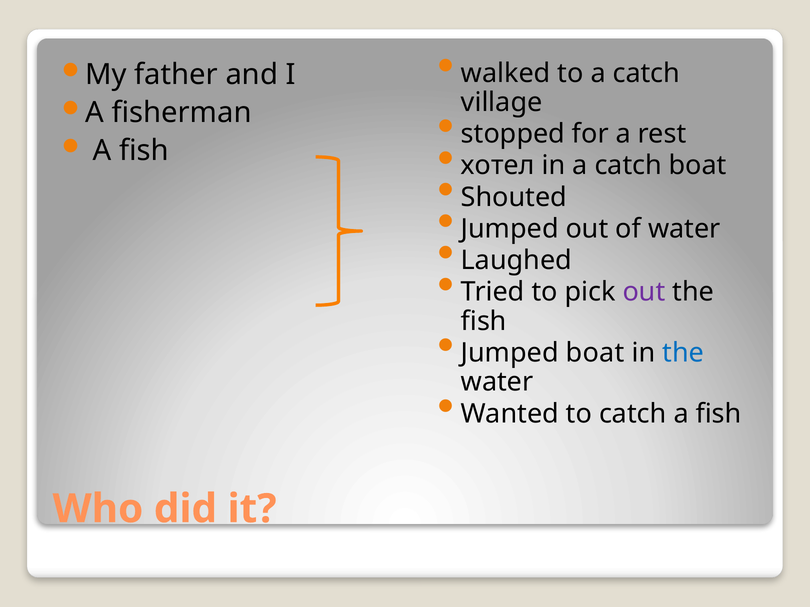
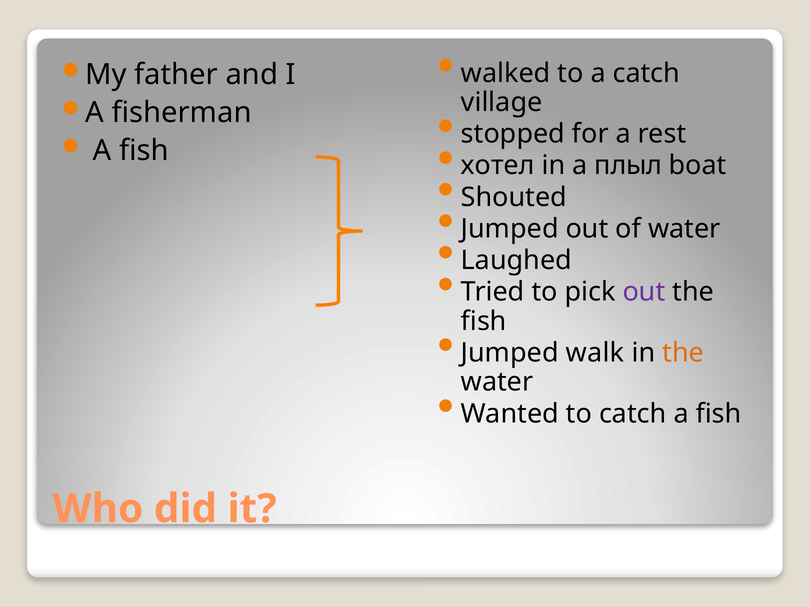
in a catch: catch -> плыл
Jumped boat: boat -> walk
the at (683, 353) colour: blue -> orange
